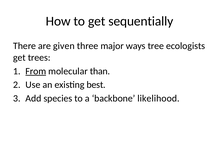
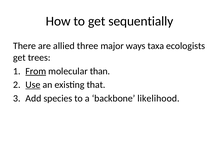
given: given -> allied
tree: tree -> taxa
Use underline: none -> present
best: best -> that
